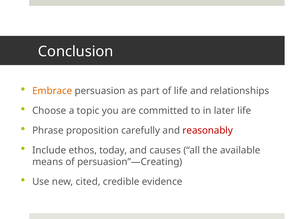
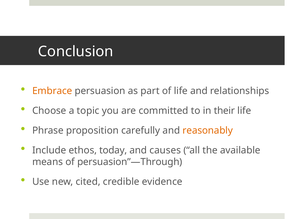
later: later -> their
reasonably colour: red -> orange
persuasion”—Creating: persuasion”—Creating -> persuasion”—Through
